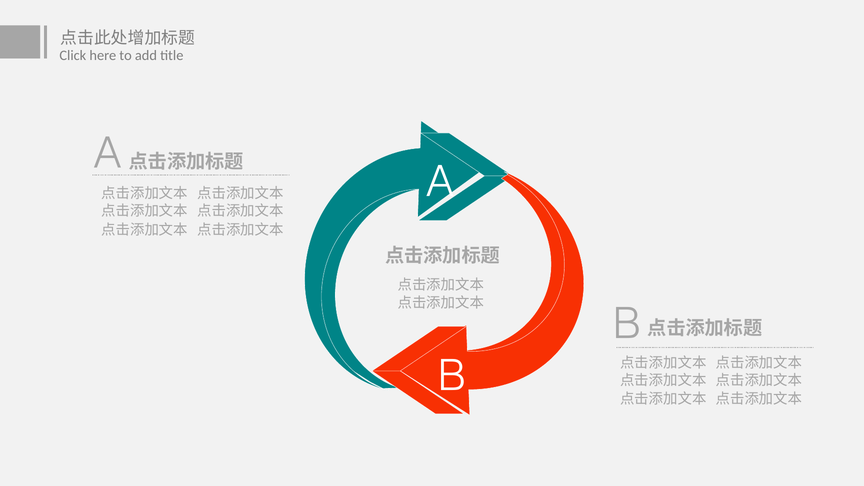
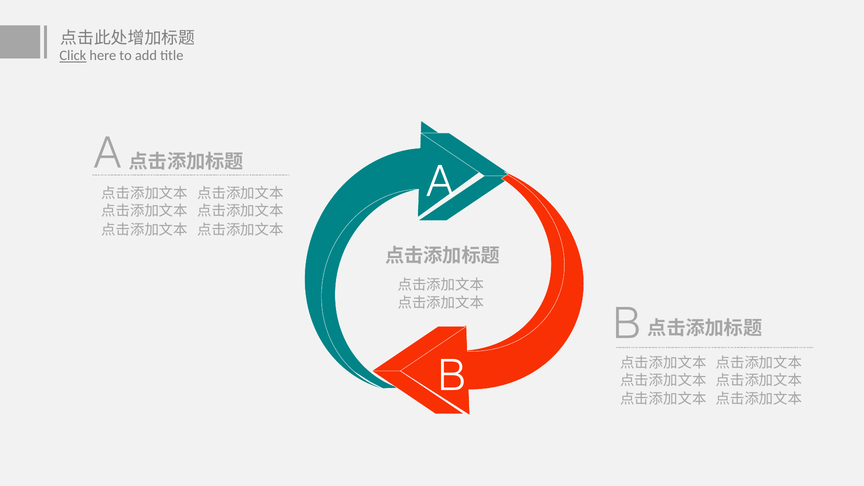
Click underline: none -> present
